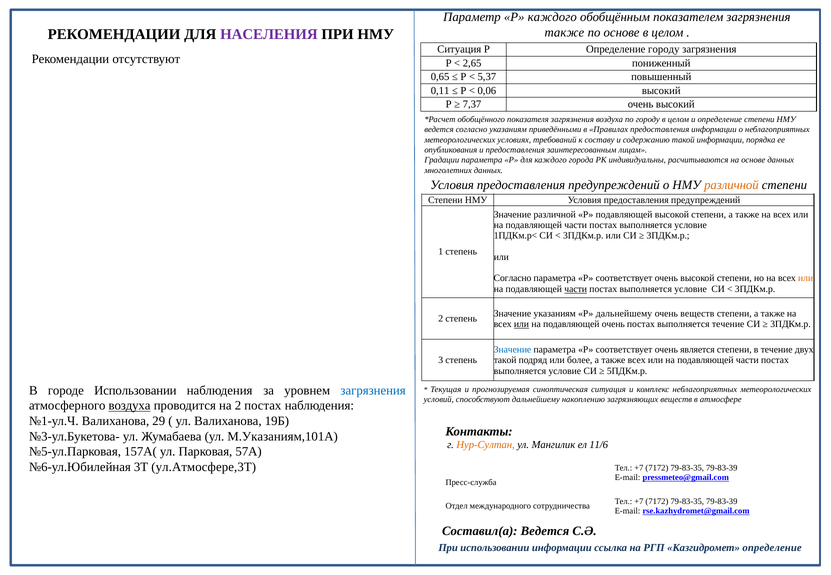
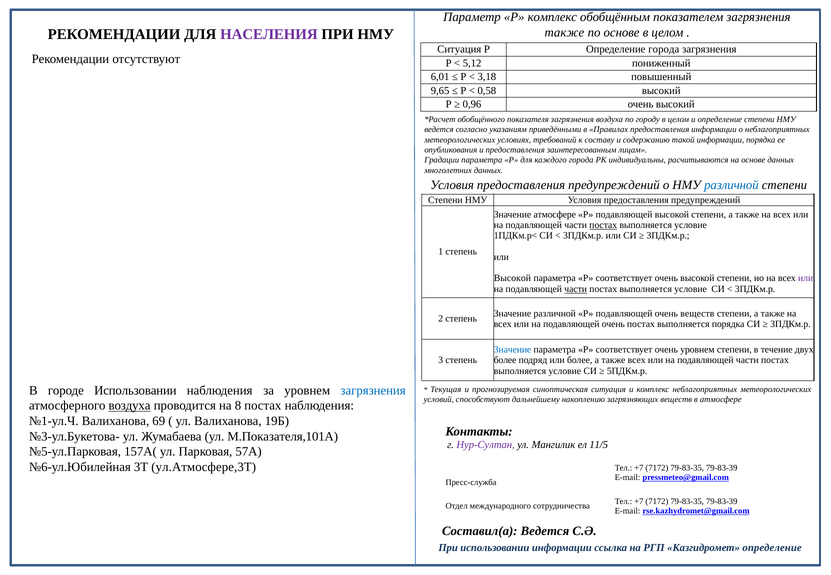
Р каждого: каждого -> комплекс
Определение городу: городу -> города
2,65: 2,65 -> 5,12
0,65: 0,65 -> 6,01
5,37: 5,37 -> 3,18
0,11: 0,11 -> 9,65
0,06: 0,06 -> 0,58
7,37: 7,37 -> 0,96
различной at (731, 185) colour: orange -> blue
Значение различной: различной -> атмосфере
постах at (603, 225) underline: none -> present
Согласно at (513, 278): Согласно -> Высокой
или at (806, 278) colour: orange -> purple
Значение указаниям: указаниям -> различной
дальнейшему at (624, 314): дальнейшему -> подавляющей
или at (521, 324) underline: present -> none
выполняется течение: течение -> порядка
очень является: является -> уровнем
такой at (505, 360): такой -> более
на 2: 2 -> 8
29: 29 -> 69
М.Указаниям,101А: М.Указаниям,101А -> М.Показателя,101А
Нур-Султан colour: orange -> purple
11/6: 11/6 -> 11/5
